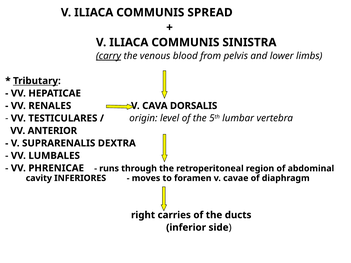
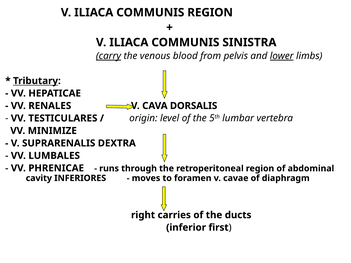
COMMUNIS SPREAD: SPREAD -> REGION
lower underline: none -> present
ANTERIOR: ANTERIOR -> MINIMIZE
side: side -> first
